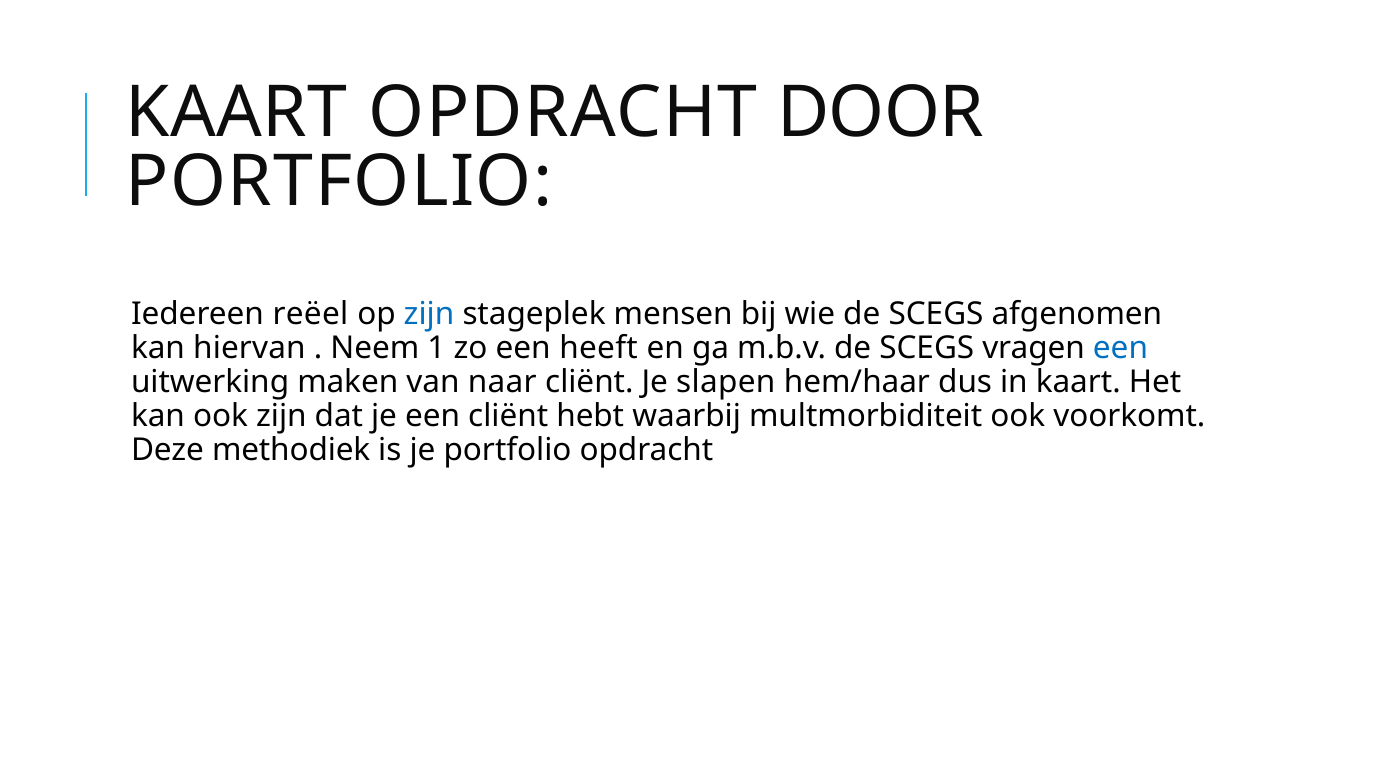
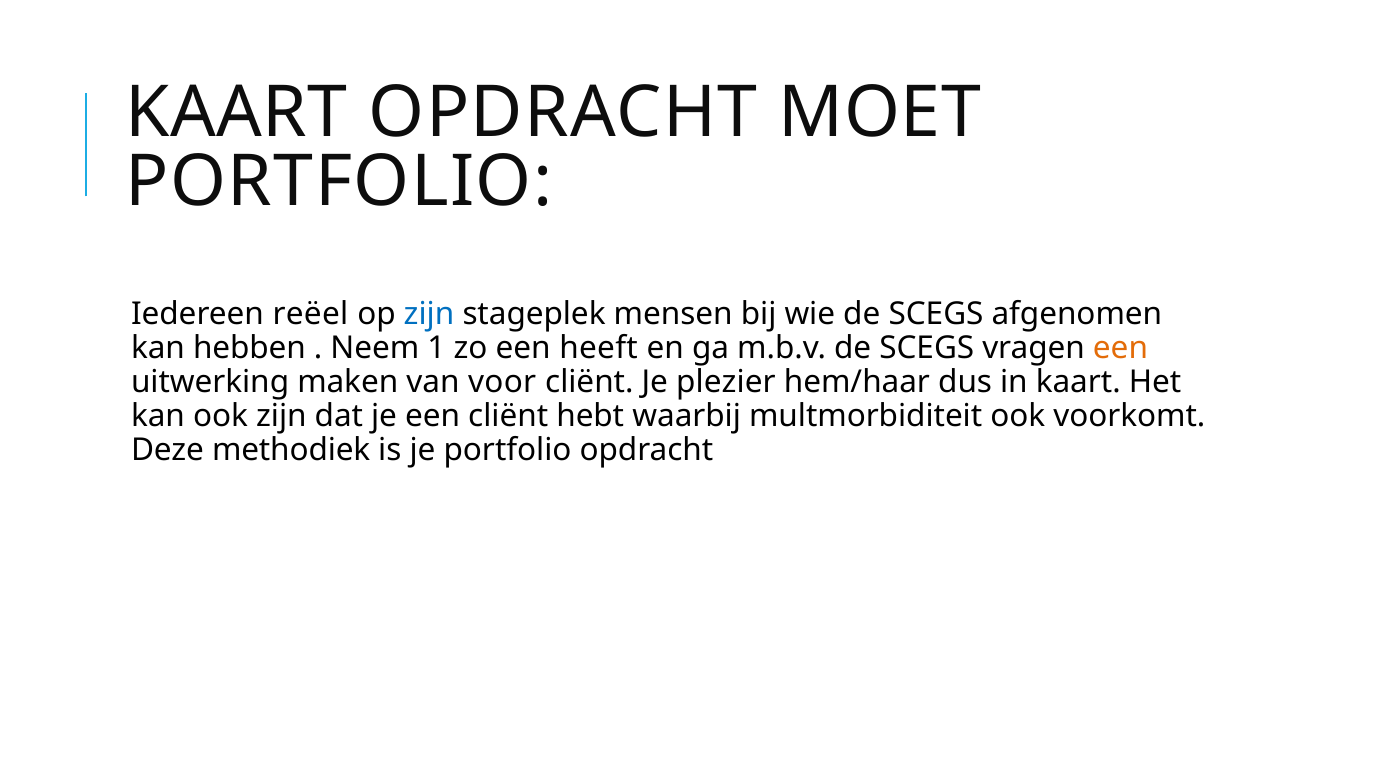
DOOR: DOOR -> MOET
hiervan: hiervan -> hebben
een at (1120, 348) colour: blue -> orange
naar: naar -> voor
slapen: slapen -> plezier
